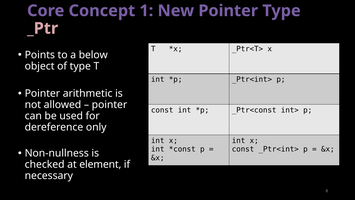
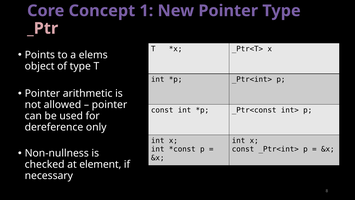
below: below -> elems
